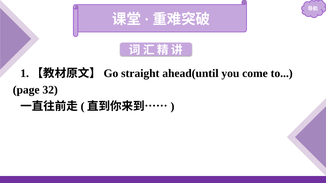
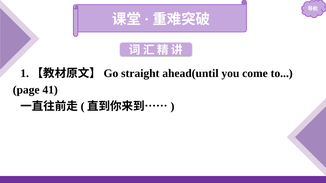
32: 32 -> 41
